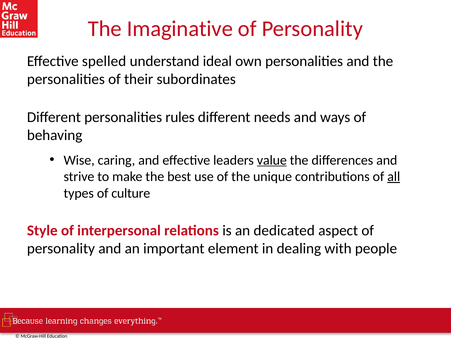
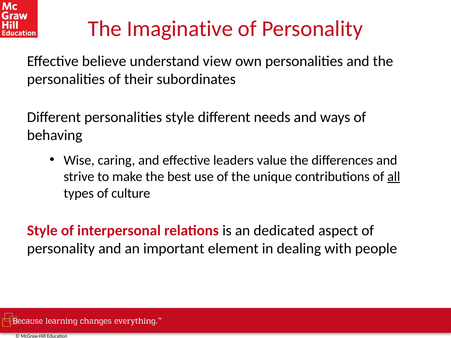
spelled: spelled -> believe
ideal: ideal -> view
personalities rules: rules -> style
value underline: present -> none
